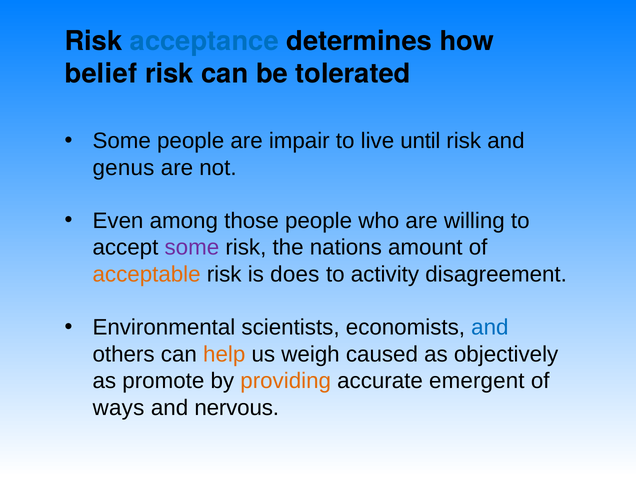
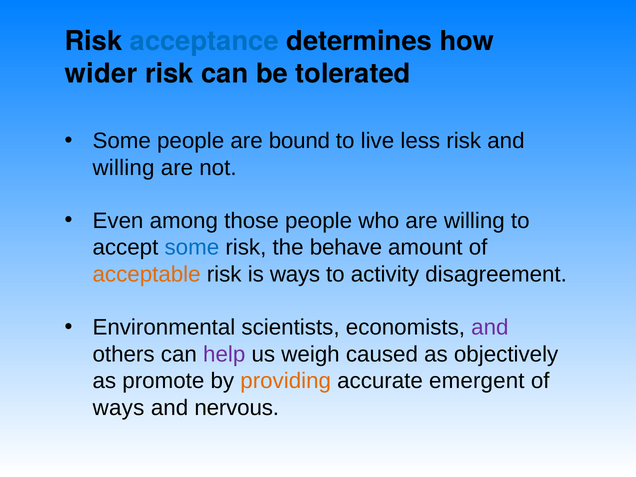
belief: belief -> wider
impair: impair -> bound
until: until -> less
genus at (123, 168): genus -> willing
some at (192, 248) colour: purple -> blue
nations: nations -> behave
is does: does -> ways
and at (490, 327) colour: blue -> purple
help colour: orange -> purple
